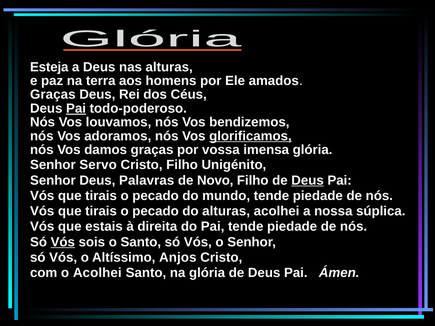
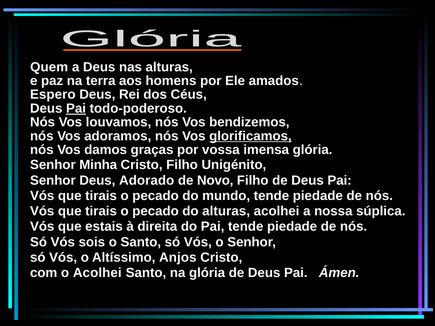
Esteja: Esteja -> Quem
Graças at (53, 95): Graças -> Espero
Servo: Servo -> Minha
Palavras: Palavras -> Adorado
Deus at (308, 180) underline: present -> none
Vós at (63, 242) underline: present -> none
